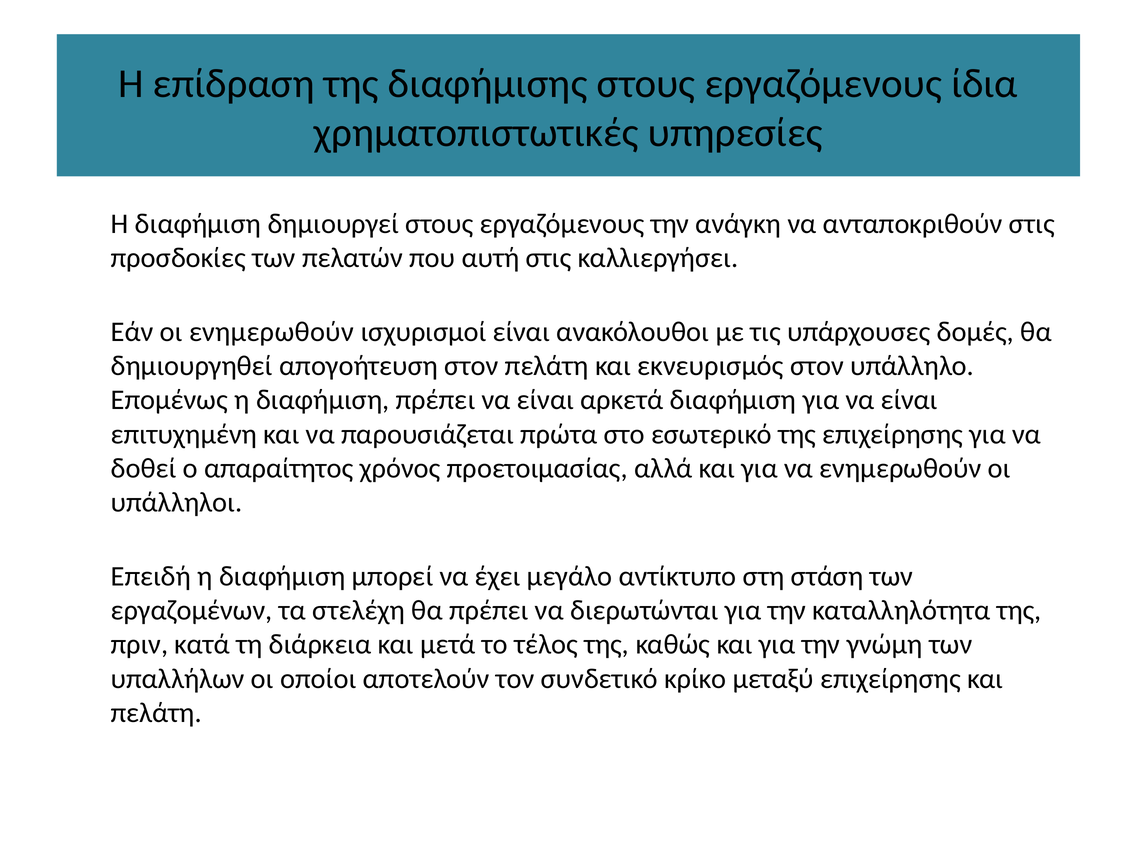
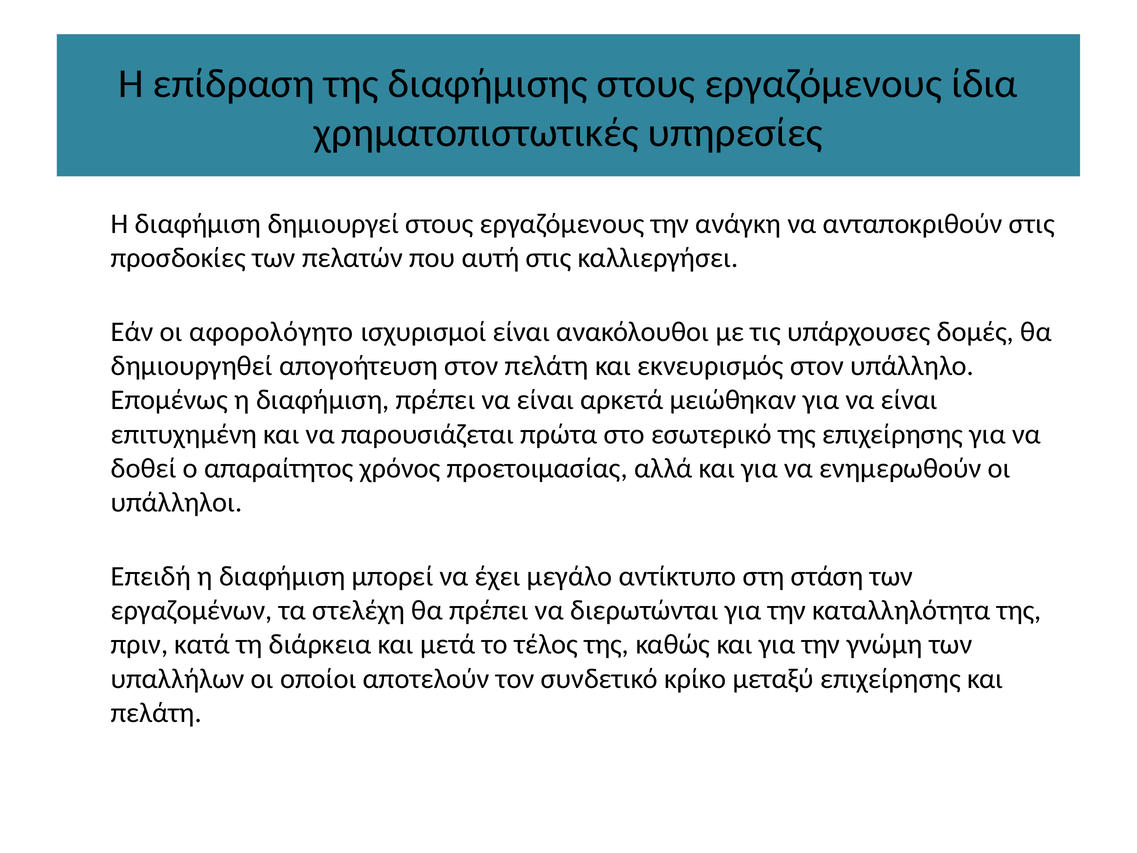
οι ενημερωθούν: ενημερωθούν -> αφορολόγητο
αρκετά διαφήμιση: διαφήμιση -> μειώθηκαν
